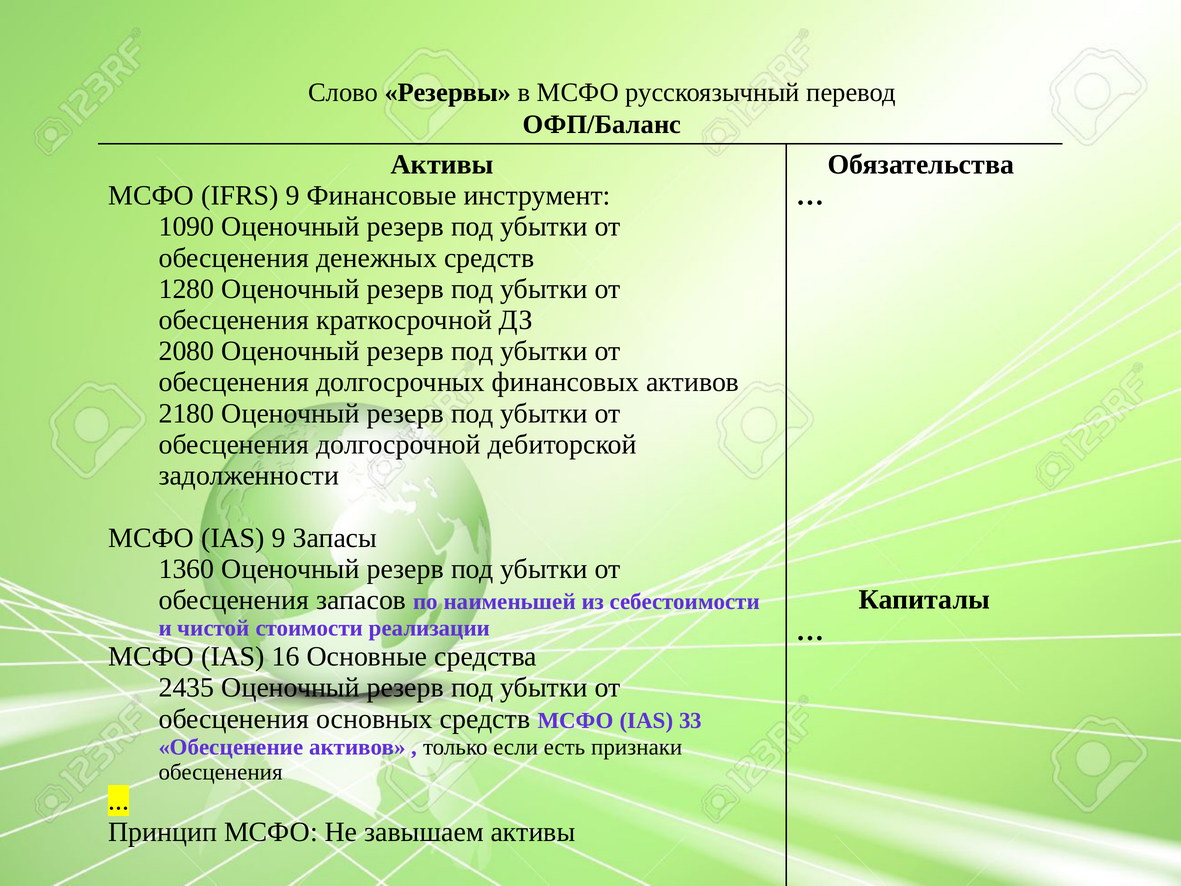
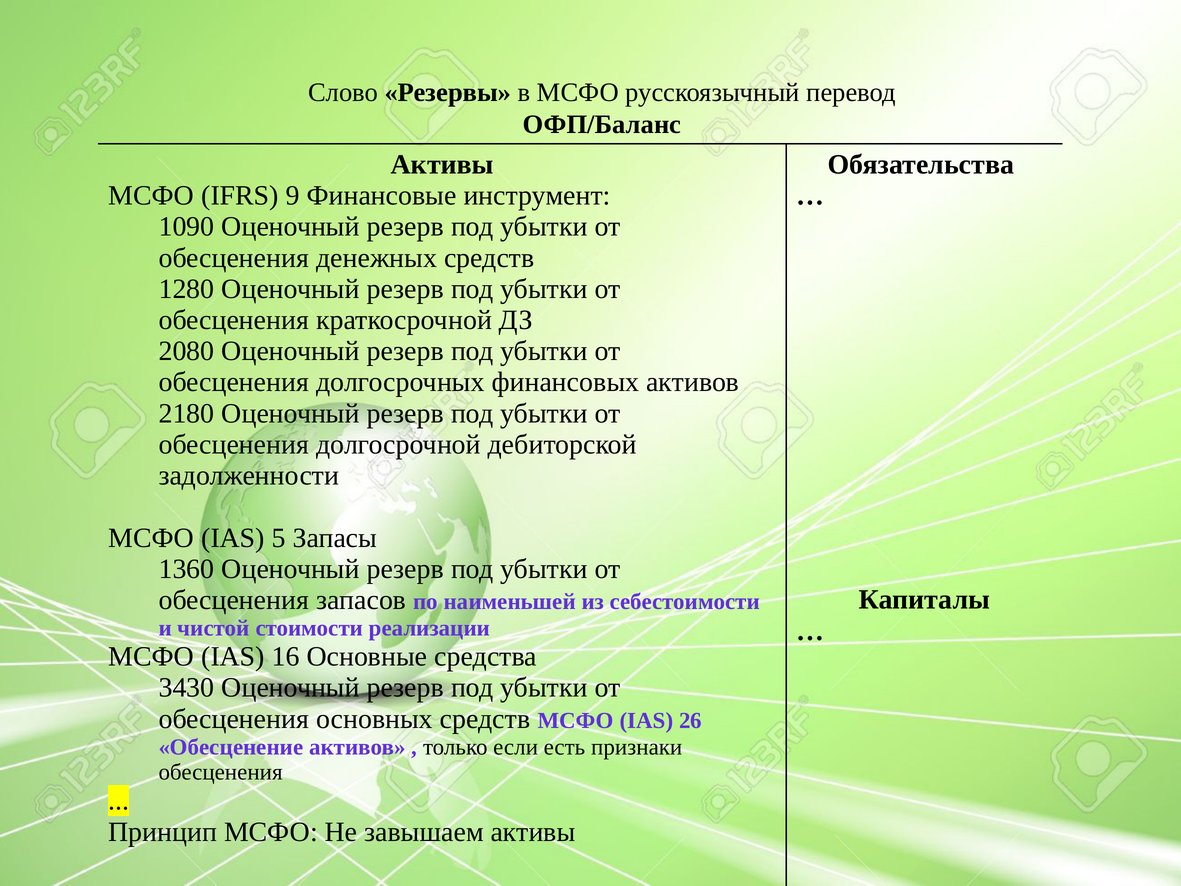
IAS 9: 9 -> 5
2435: 2435 -> 3430
33: 33 -> 26
